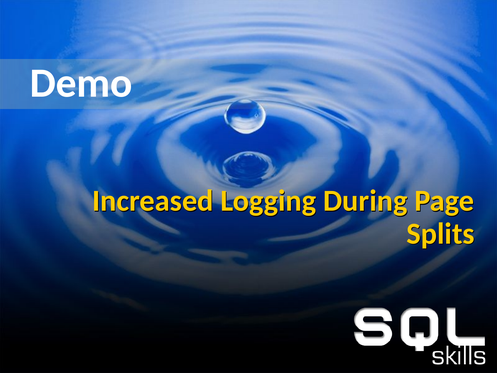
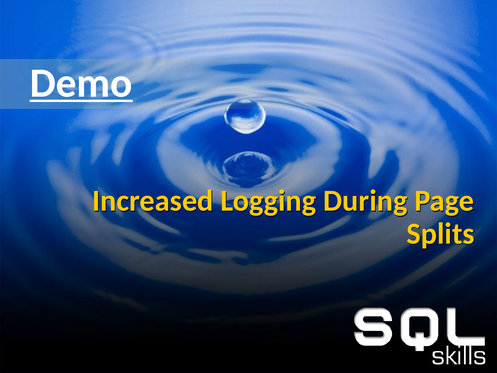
Demo underline: none -> present
